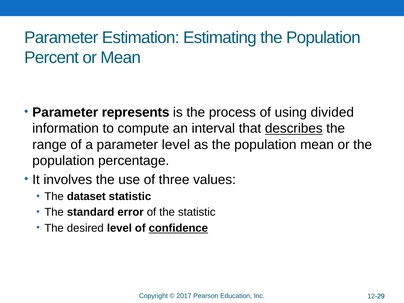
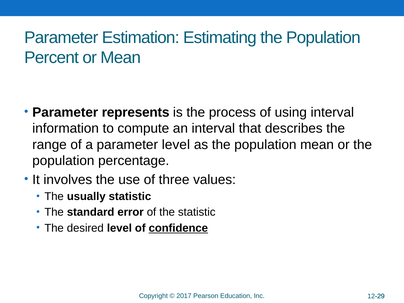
using divided: divided -> interval
describes underline: present -> none
dataset: dataset -> usually
